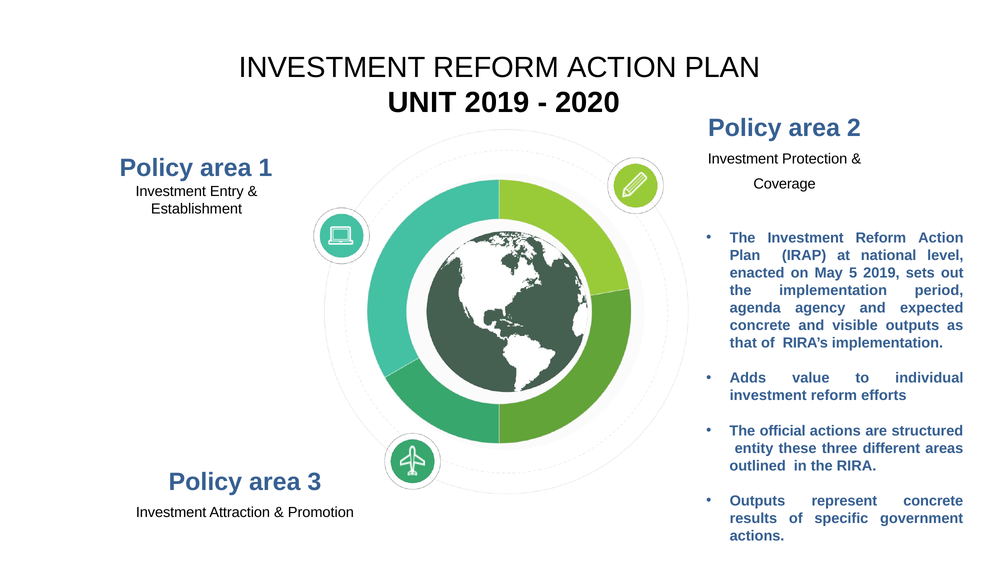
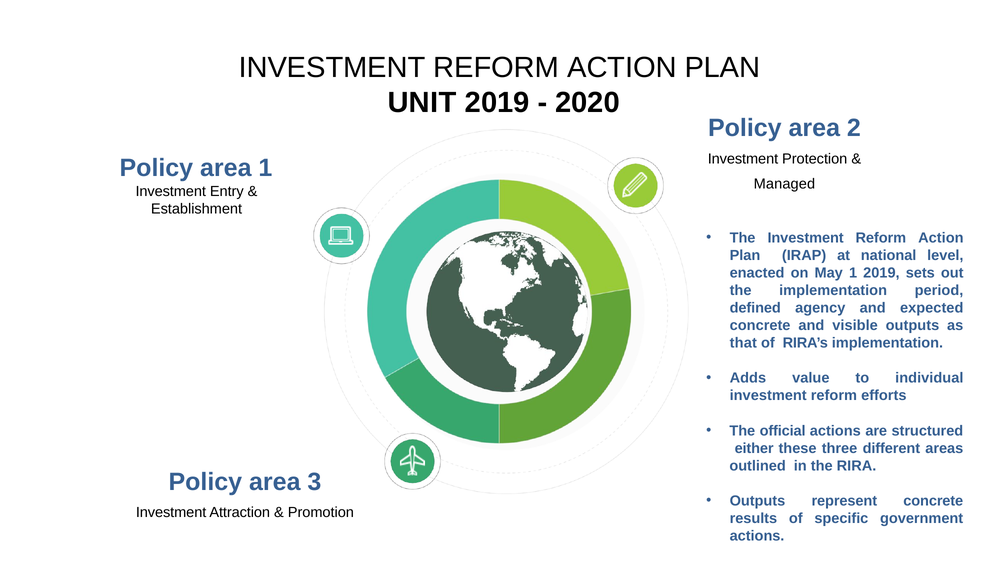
Coverage: Coverage -> Managed
May 5: 5 -> 1
agenda: agenda -> defined
entity: entity -> either
